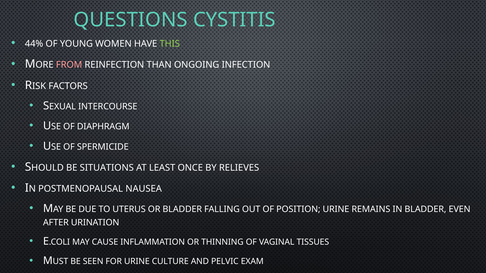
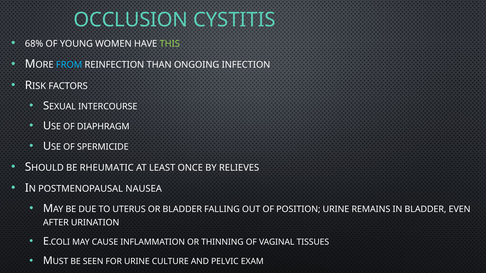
QUESTIONS: QUESTIONS -> OCCLUSION
44%: 44% -> 68%
FROM colour: pink -> light blue
SITUATIONS: SITUATIONS -> RHEUMATIC
